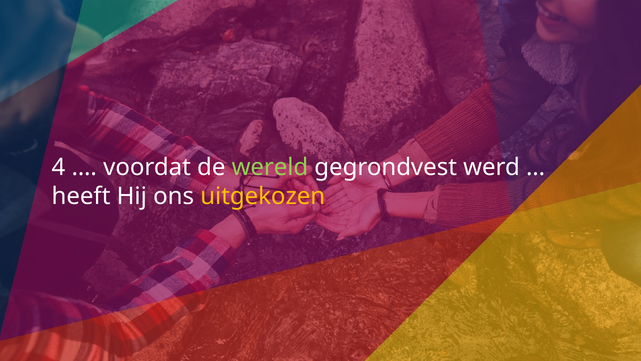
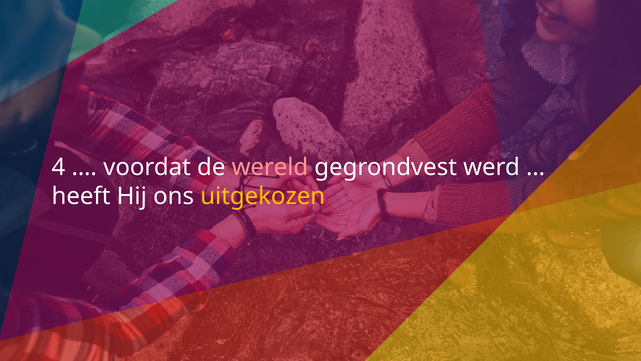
wereld colour: light green -> pink
